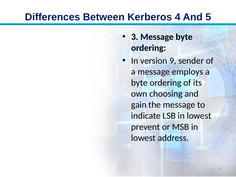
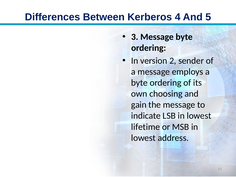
9: 9 -> 2
prevent: prevent -> lifetime
